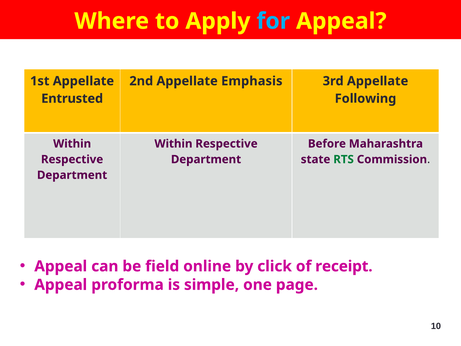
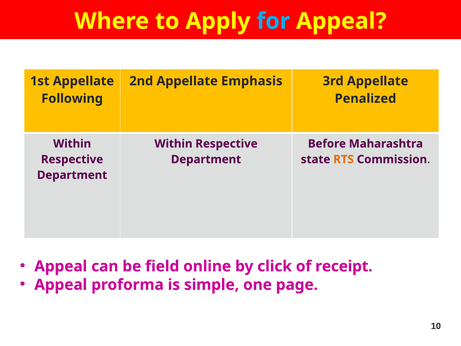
Entrusted: Entrusted -> Following
Following: Following -> Penalized
RTS colour: green -> orange
